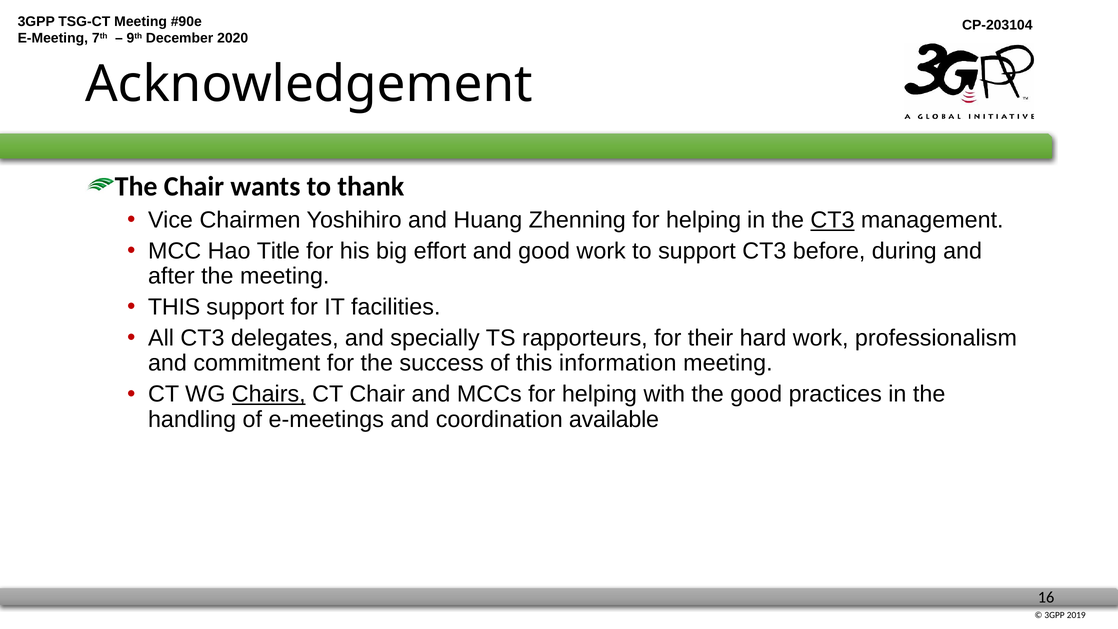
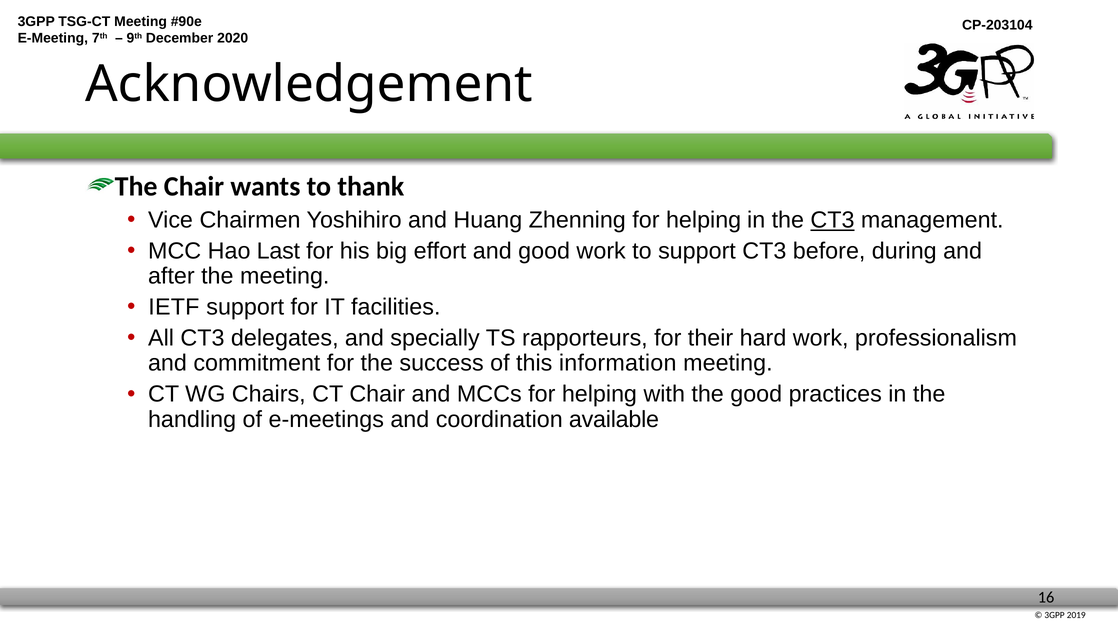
Title: Title -> Last
THIS at (174, 307): THIS -> IETF
Chairs underline: present -> none
